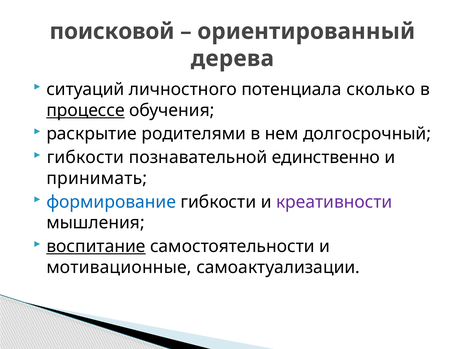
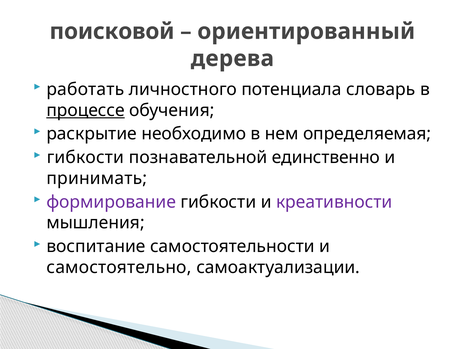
ситуаций: ситуаций -> работать
сколько: сколько -> словарь
родителями: родителями -> необходимо
долгосрочный: долгосрочный -> определяемая
формирование colour: blue -> purple
воспитание underline: present -> none
мотивационные: мотивационные -> самостоятельно
